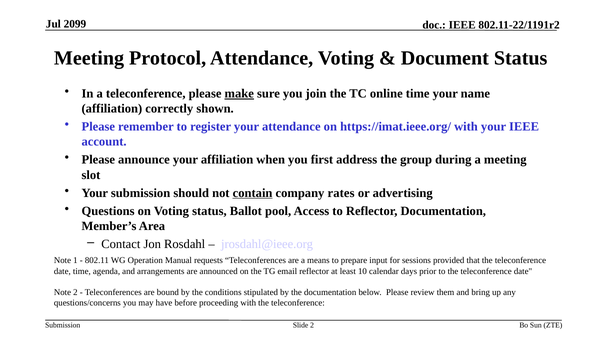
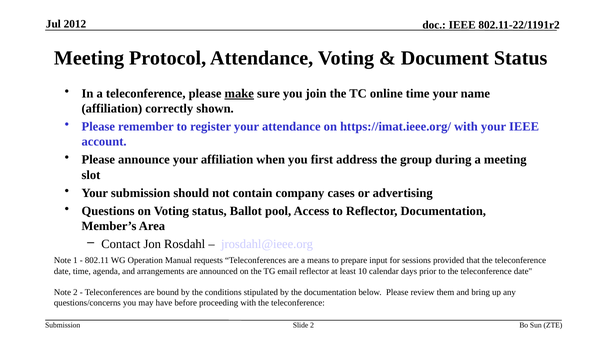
2099: 2099 -> 2012
contain underline: present -> none
rates: rates -> cases
